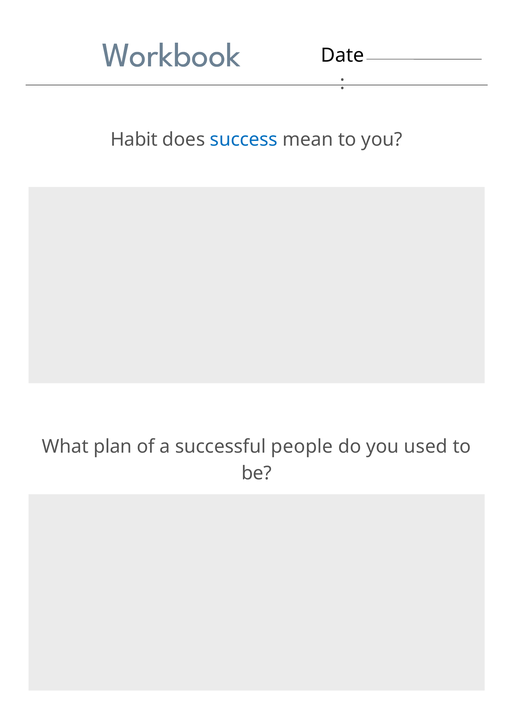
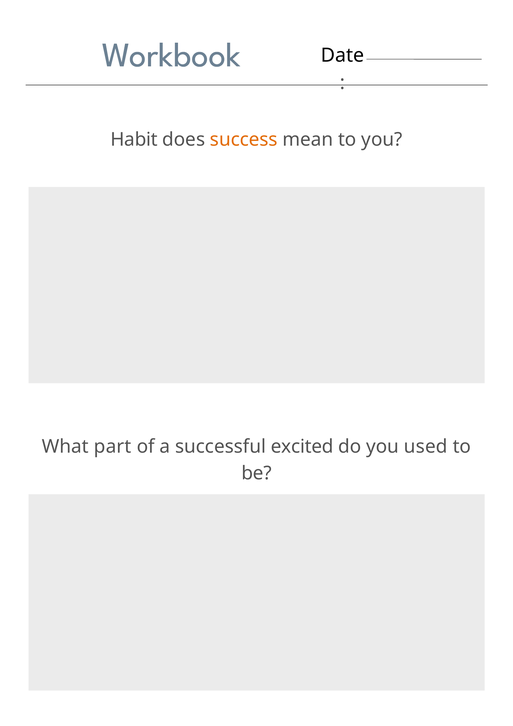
success colour: blue -> orange
plan: plan -> part
people: people -> excited
